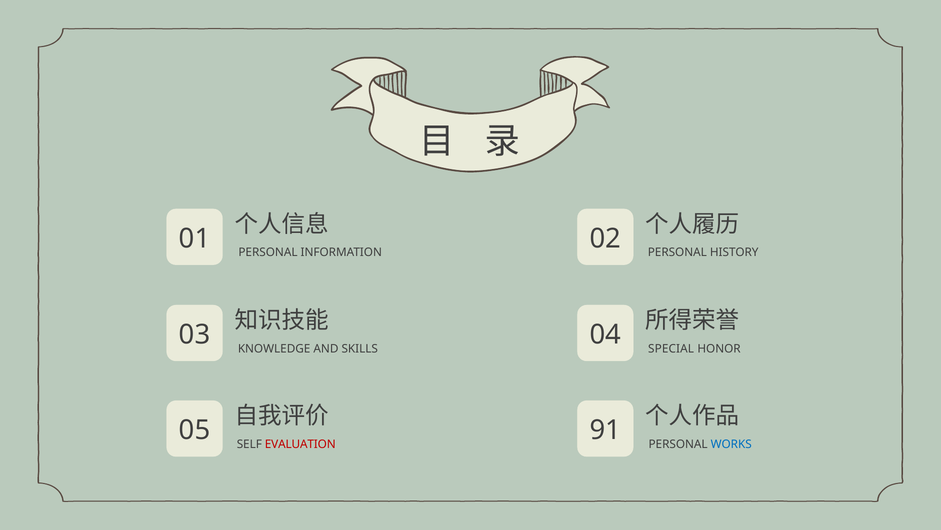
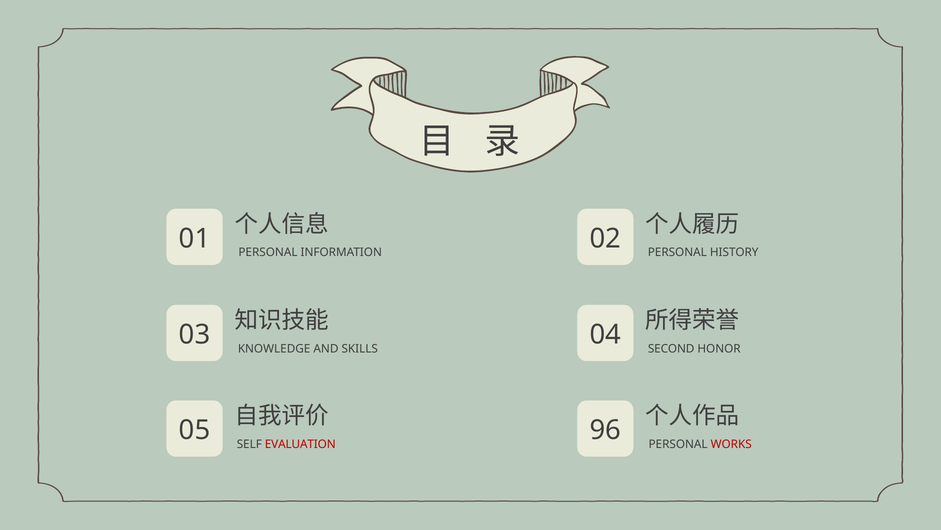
SPECIAL: SPECIAL -> SECOND
91: 91 -> 96
WORKS colour: blue -> red
